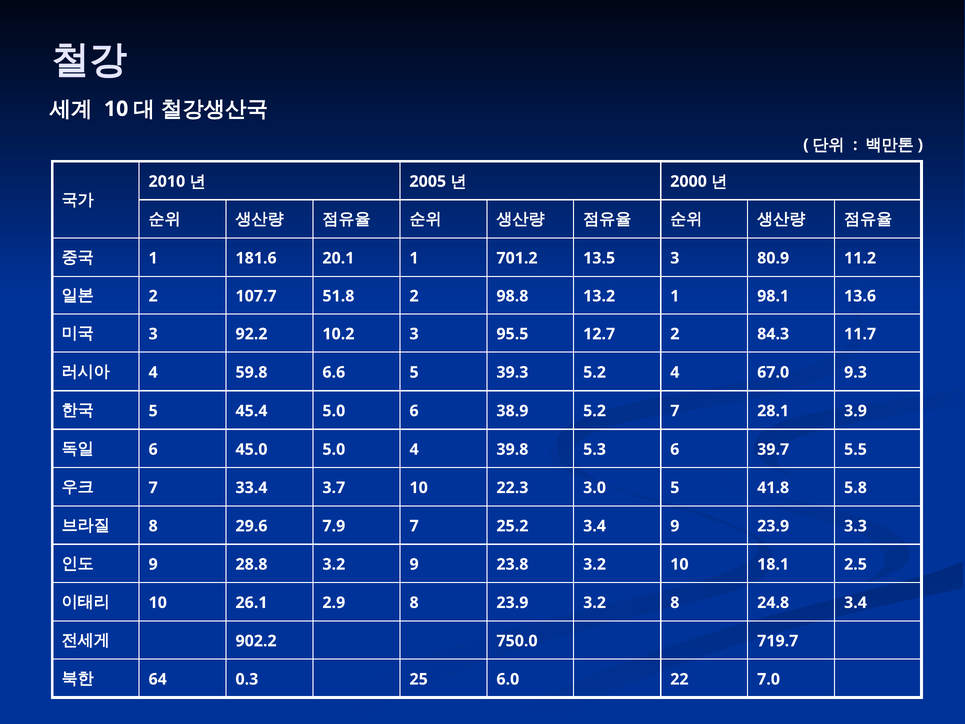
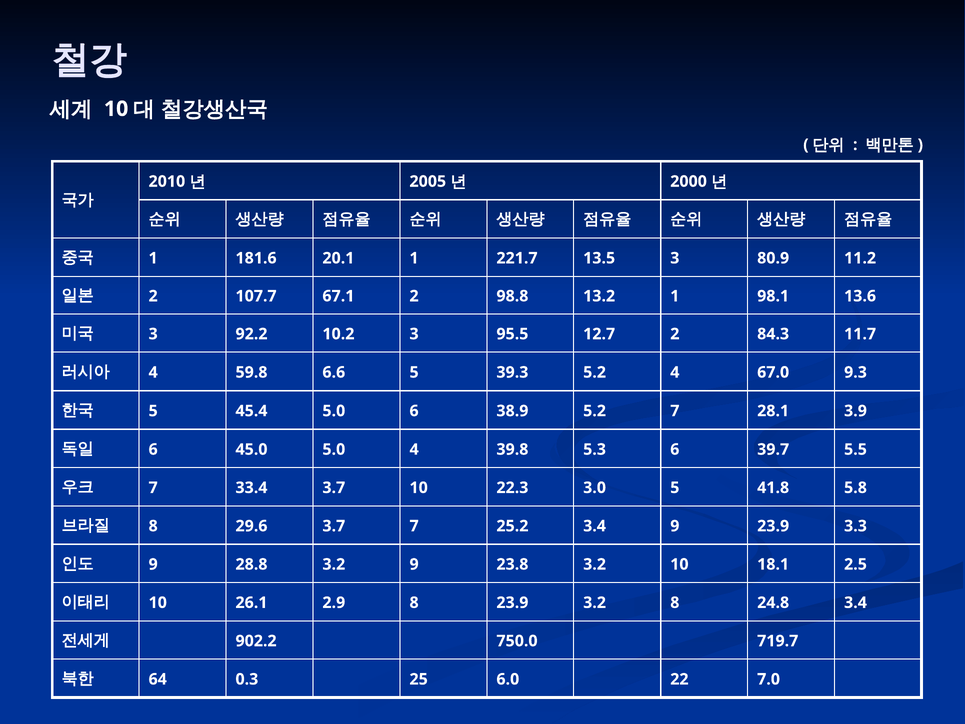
701.2: 701.2 -> 221.7
51.8: 51.8 -> 67.1
29.6 7.9: 7.9 -> 3.7
